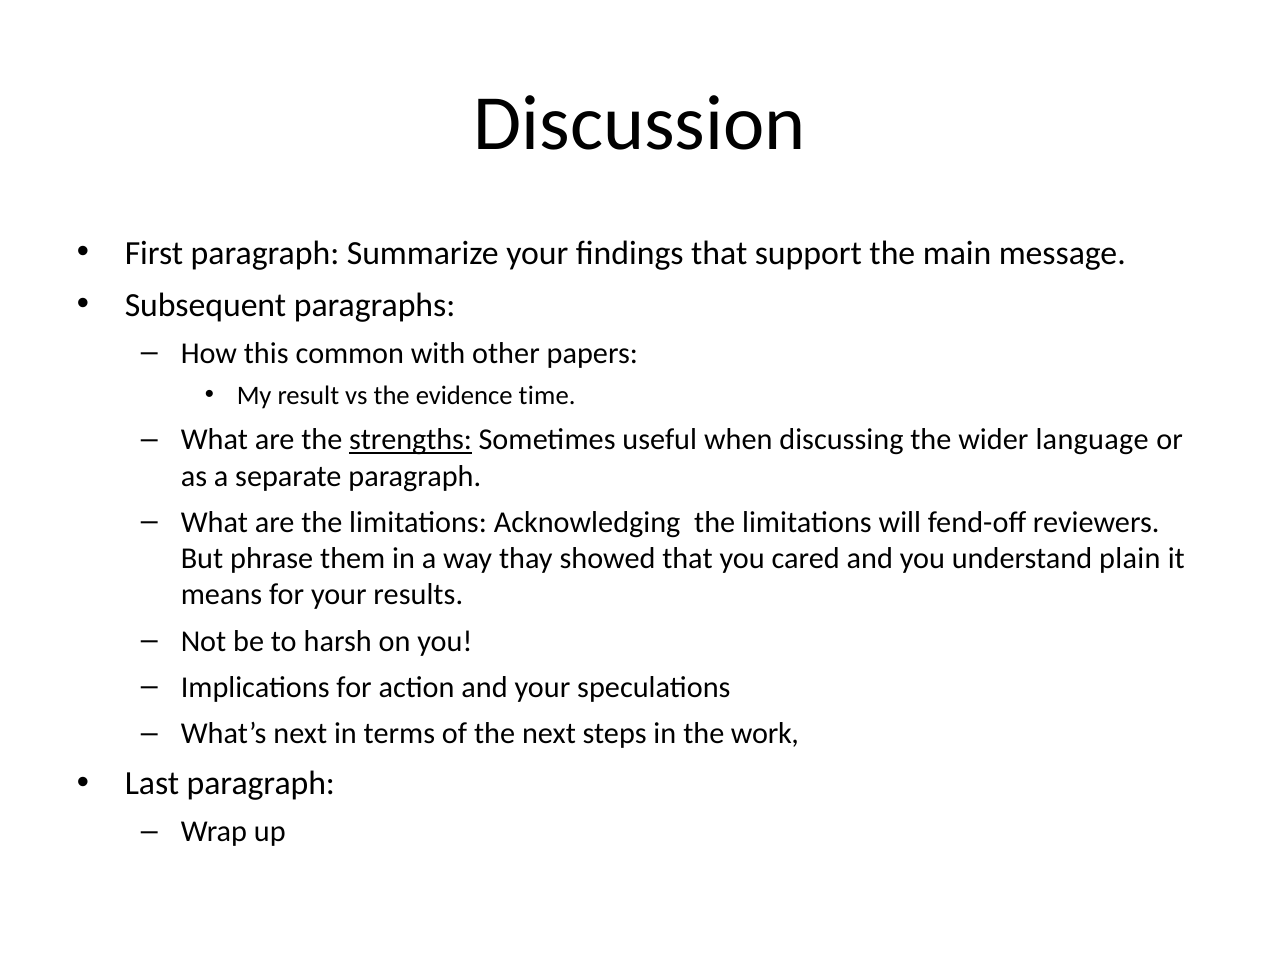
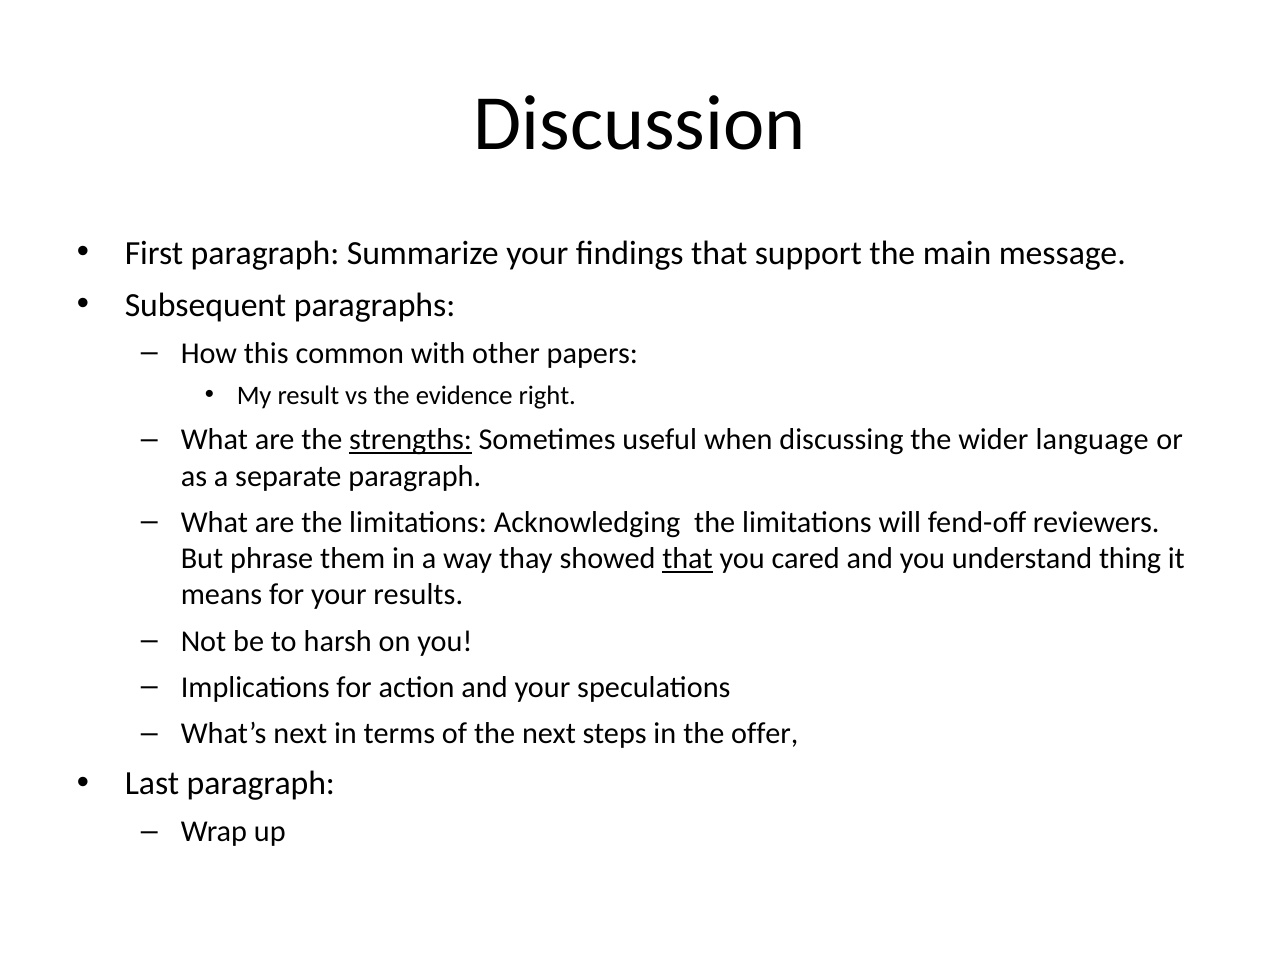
time: time -> right
that at (688, 559) underline: none -> present
plain: plain -> thing
work: work -> offer
